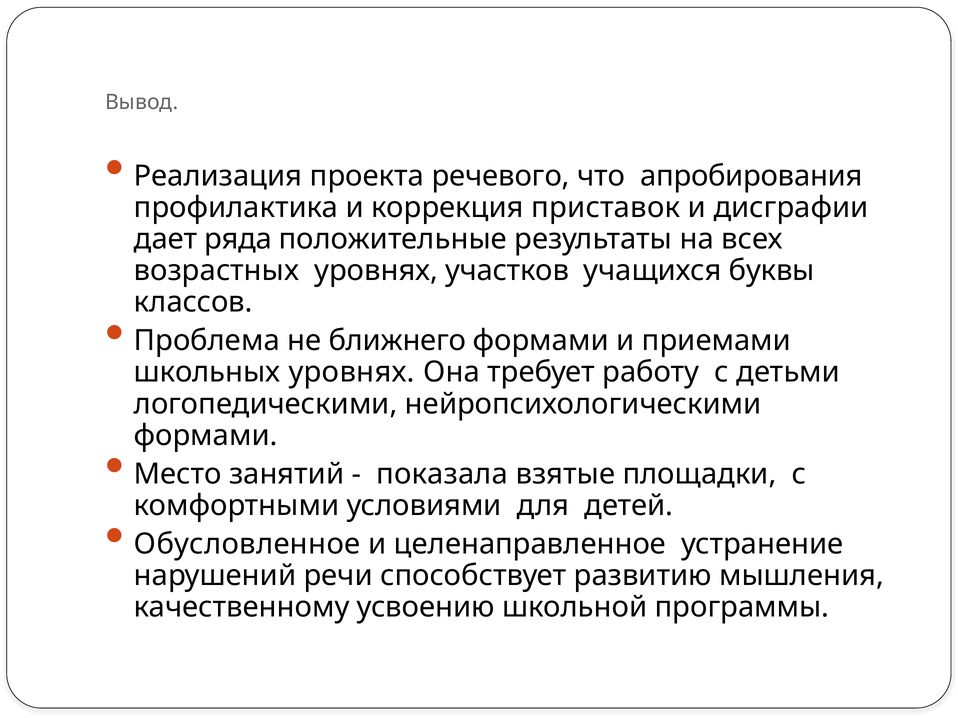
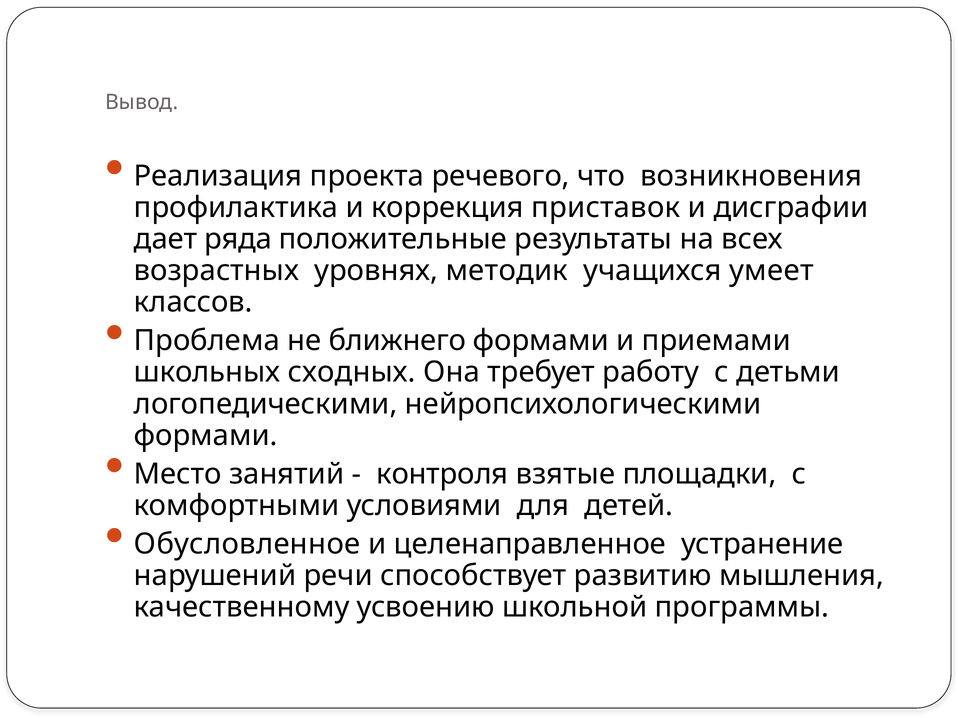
апробирования: апробирования -> возникновения
участков: участков -> методик
буквы: буквы -> умеет
школьных уровнях: уровнях -> сходных
показала: показала -> контроля
